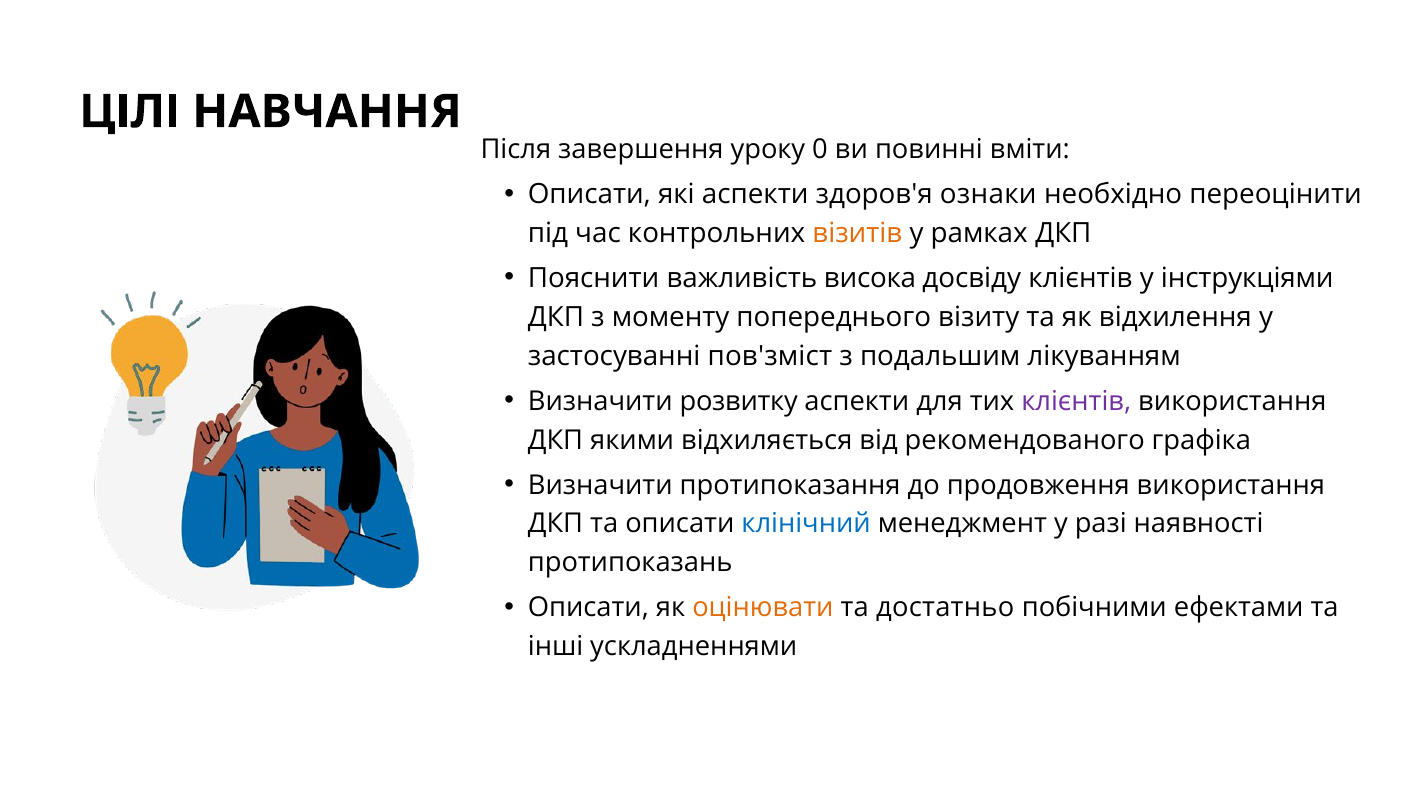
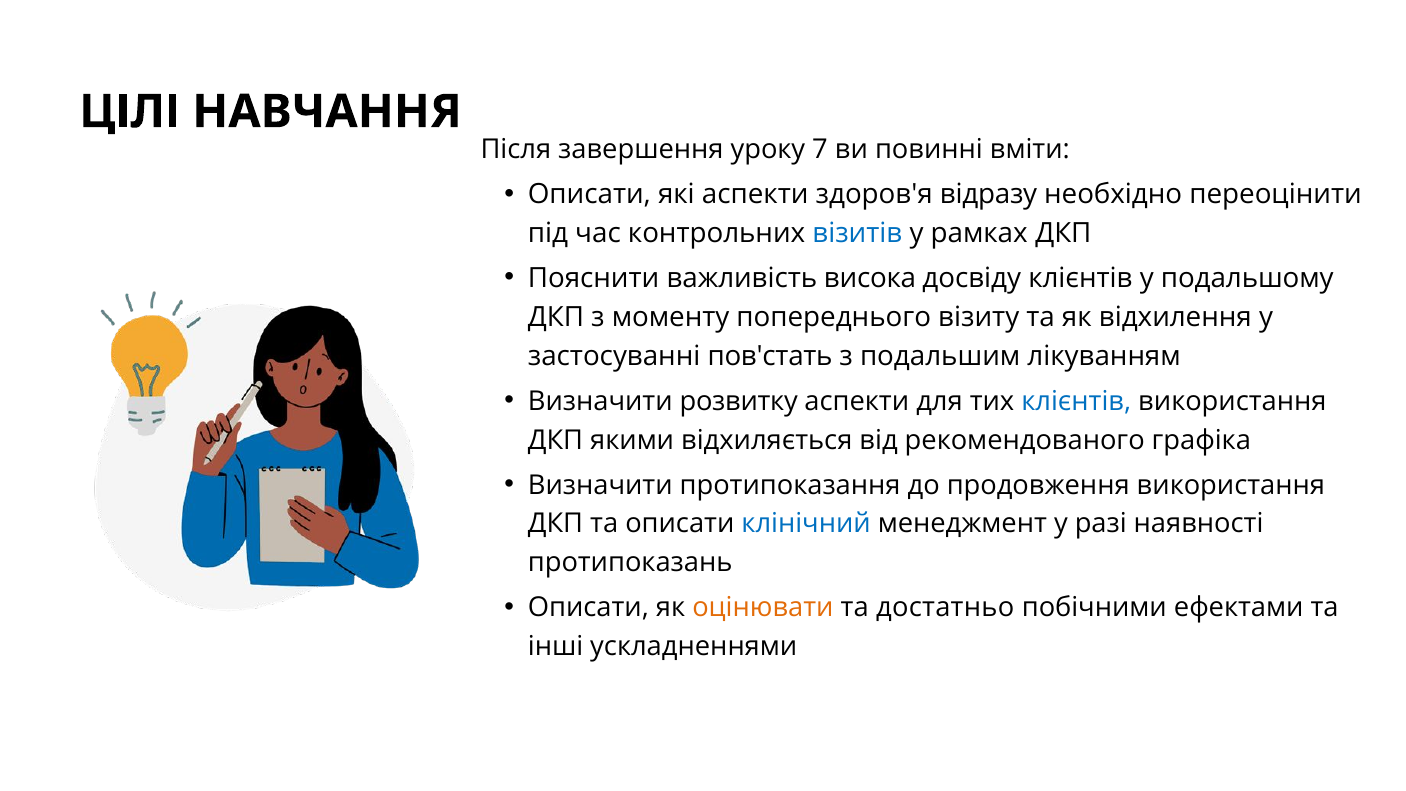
0: 0 -> 7
ознаки: ознаки -> відразу
візитів colour: orange -> blue
інструкціями: інструкціями -> подальшому
пов'зміст: пов'зміст -> пов'стать
клієнтів at (1076, 401) colour: purple -> blue
